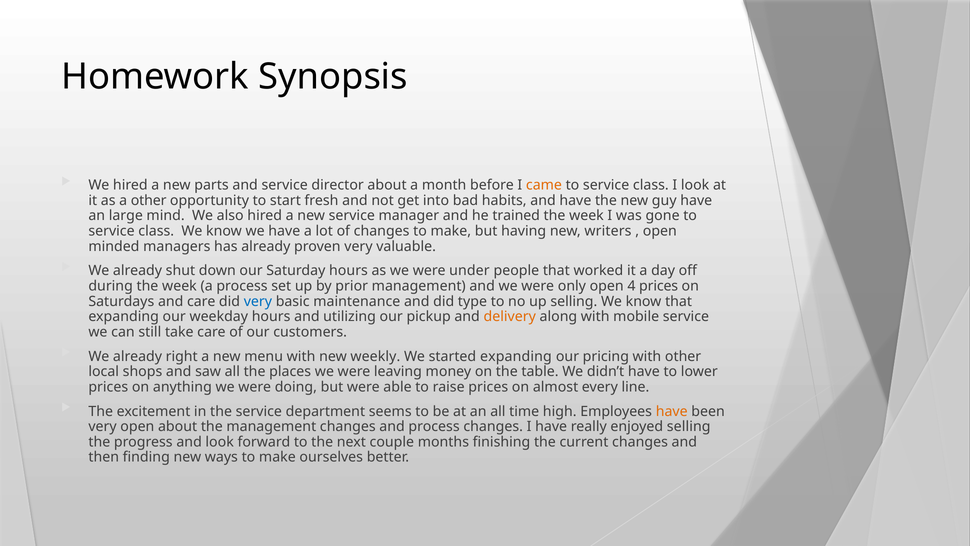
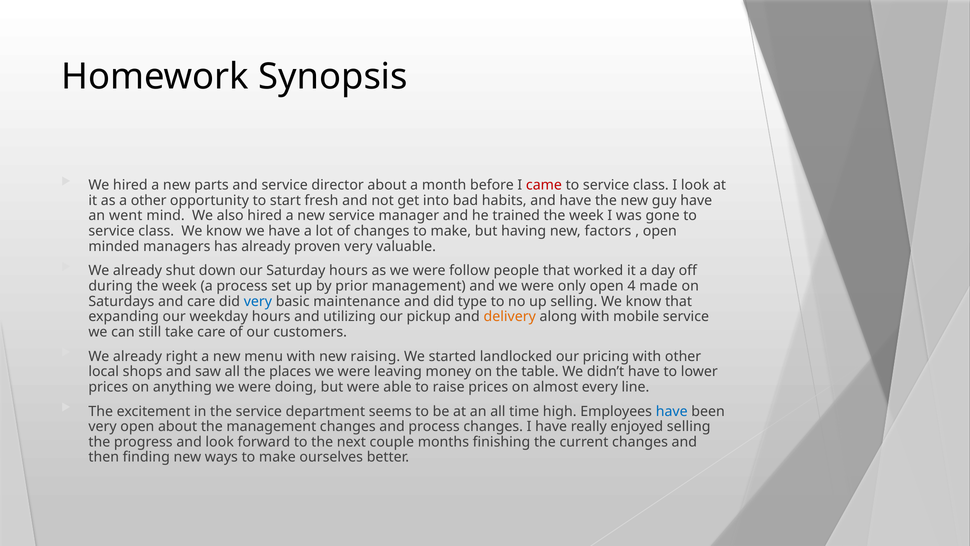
came colour: orange -> red
large: large -> went
writers: writers -> factors
under: under -> follow
4 prices: prices -> made
weekly: weekly -> raising
started expanding: expanding -> landlocked
have at (672, 411) colour: orange -> blue
